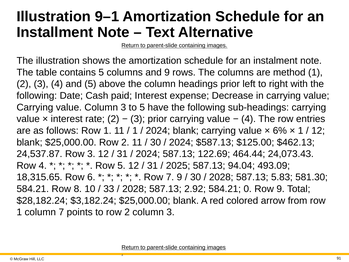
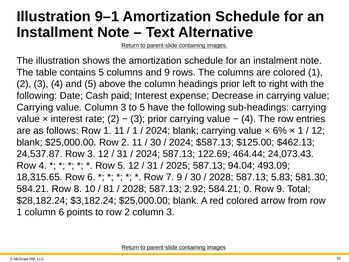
are method: method -> colored
33: 33 -> 81
column 7: 7 -> 6
